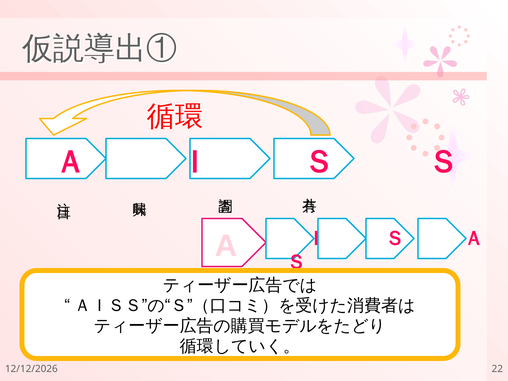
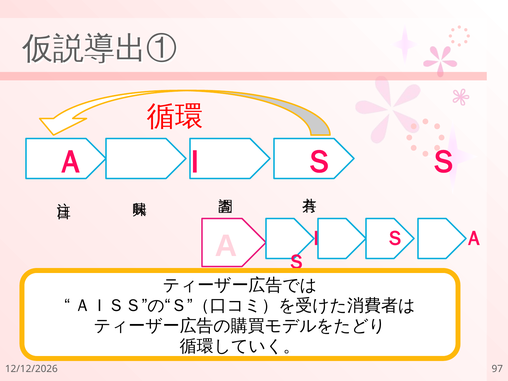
22: 22 -> 97
